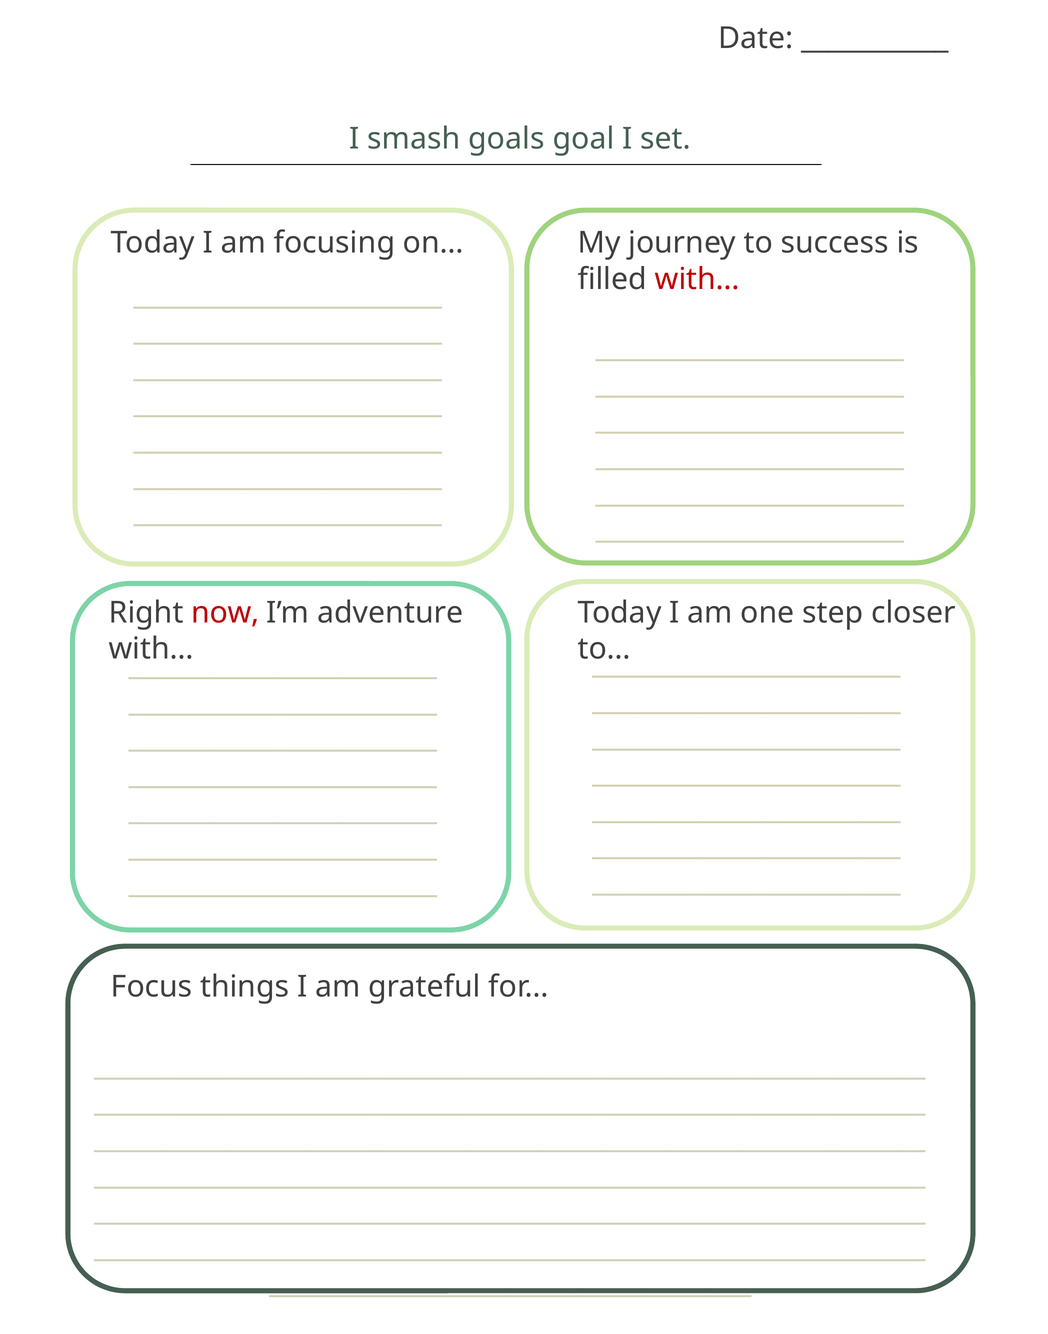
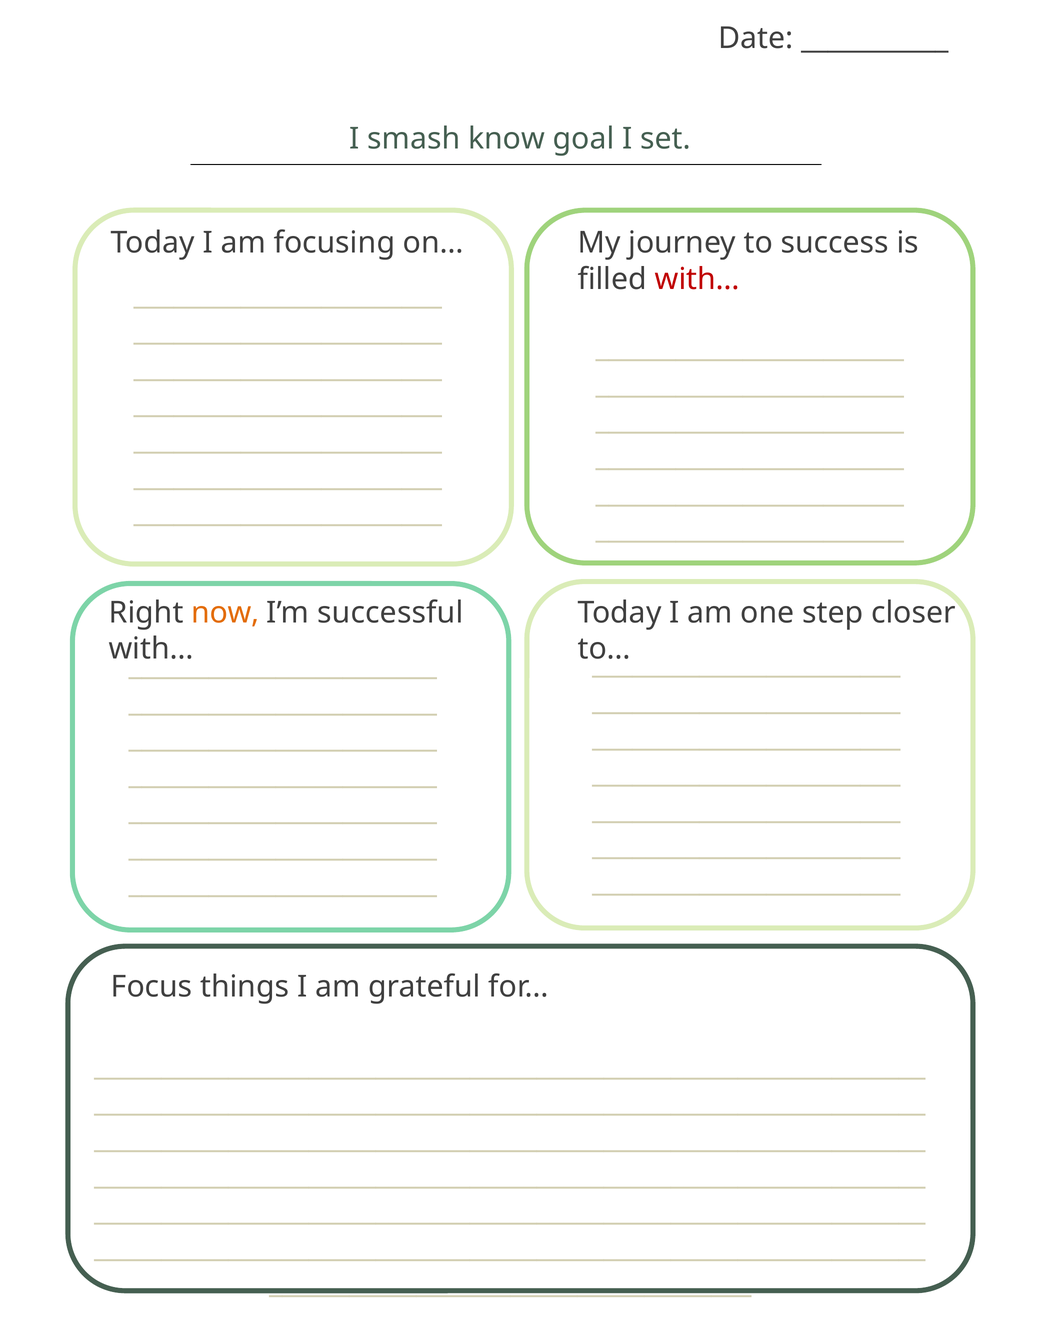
goals: goals -> know
now colour: red -> orange
adventure: adventure -> successful
